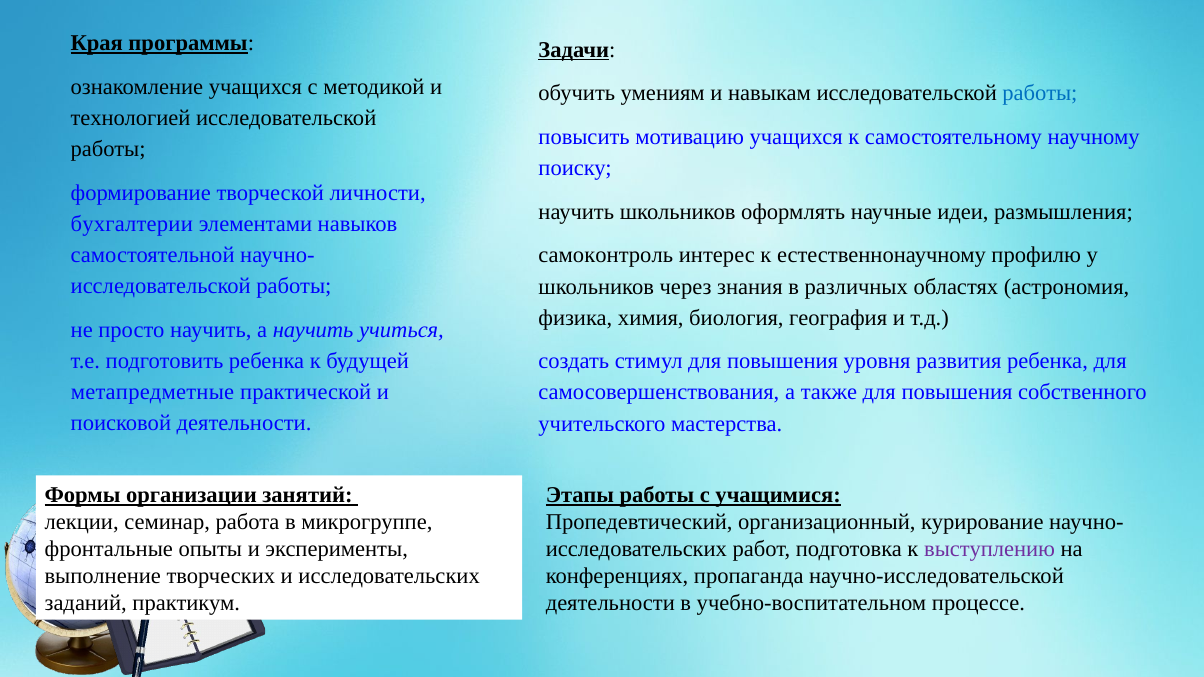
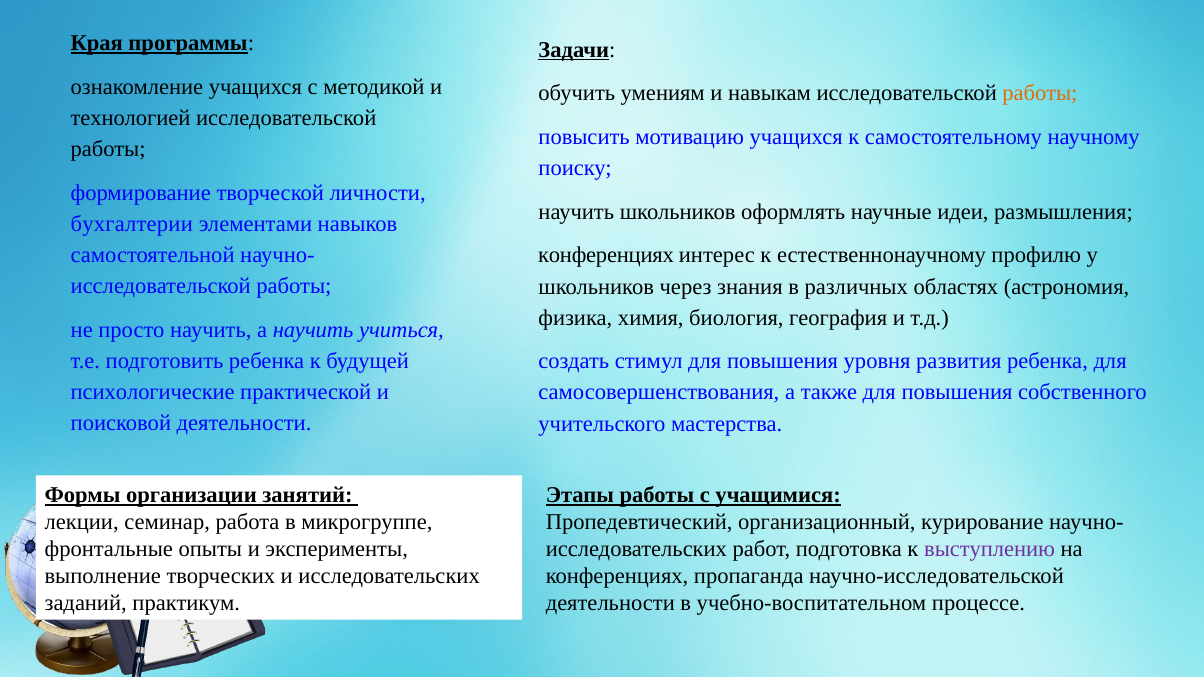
работы at (1040, 93) colour: blue -> orange
самоконтроль at (606, 256): самоконтроль -> конференциях
метапредметные: метапредметные -> психологические
